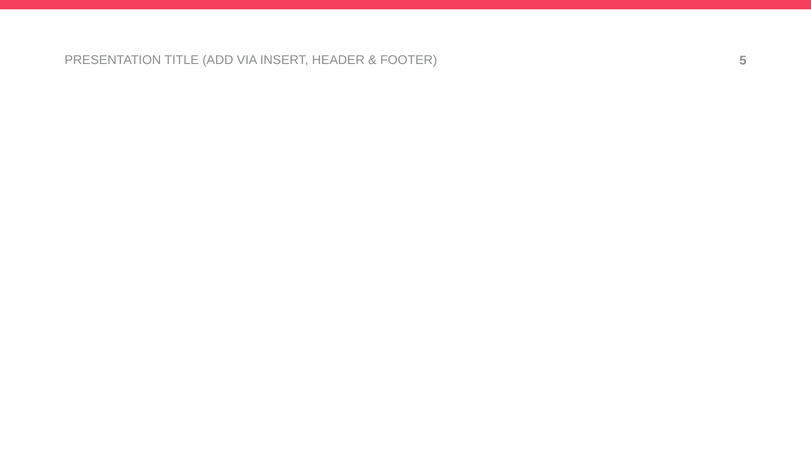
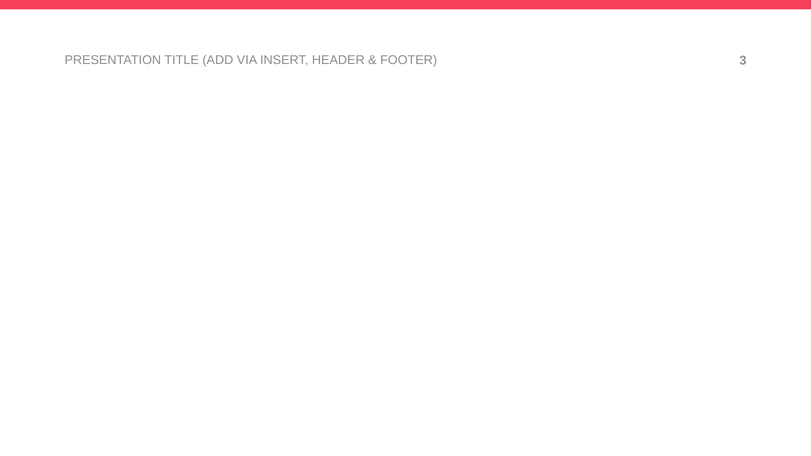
5: 5 -> 3
